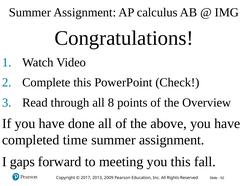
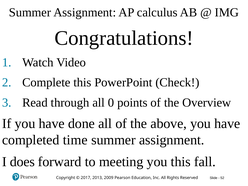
8: 8 -> 0
gaps: gaps -> does
